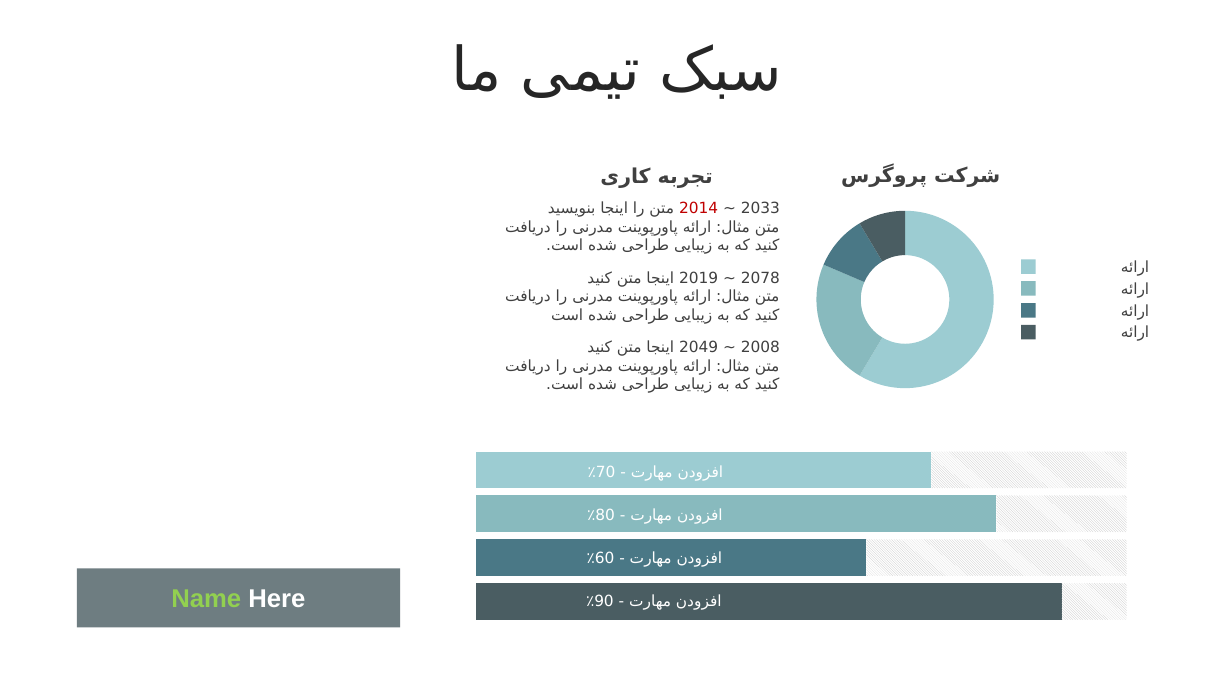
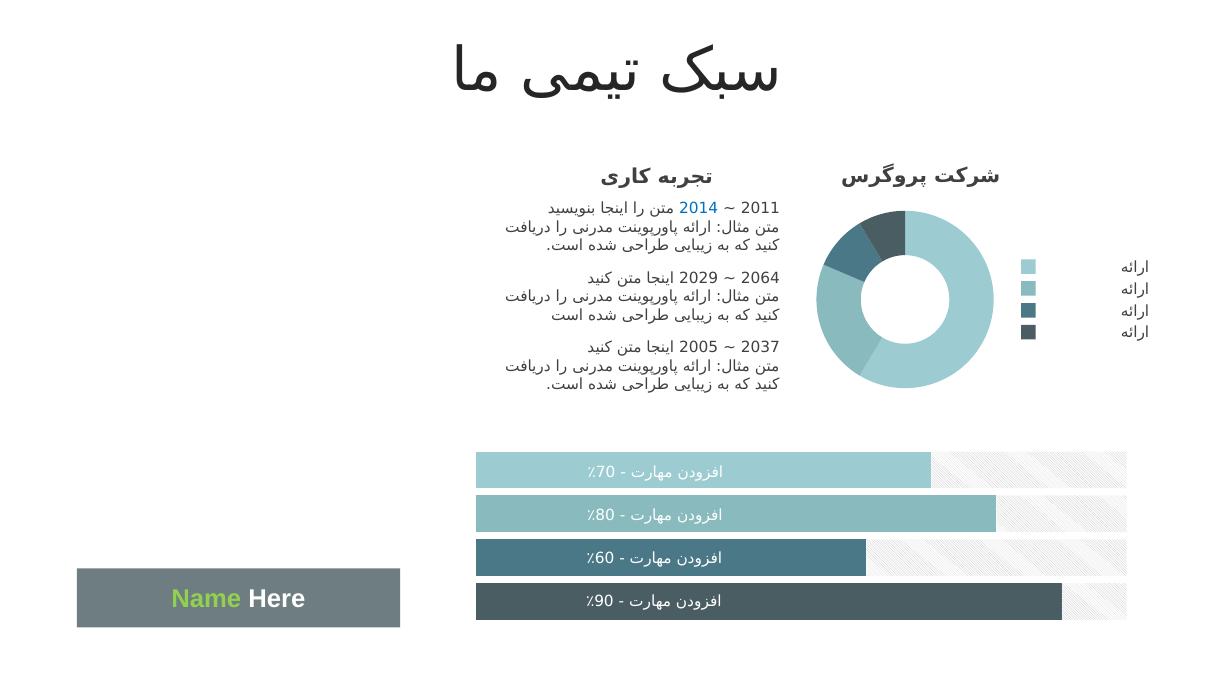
2014 colour: red -> blue
2033: 2033 -> 2011
2019: 2019 -> 2029
2078: 2078 -> 2064
2049: 2049 -> 2005
2008: 2008 -> 2037
